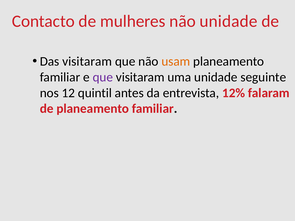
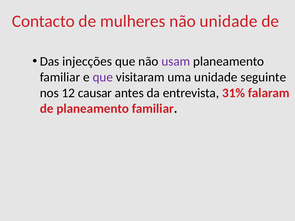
Das visitaram: visitaram -> injecções
usam colour: orange -> purple
quintil: quintil -> causar
12%: 12% -> 31%
